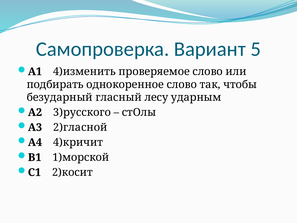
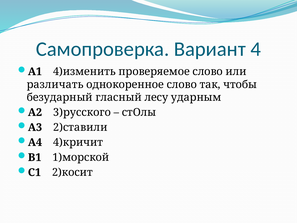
5: 5 -> 4
подбирать: подбирать -> различать
2)гласной: 2)гласной -> 2)ставили
